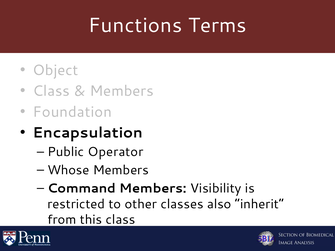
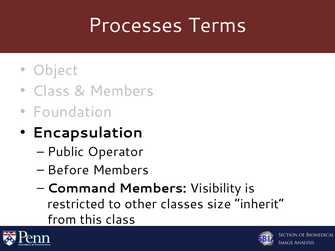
Functions: Functions -> Processes
Whose: Whose -> Before
also: also -> size
